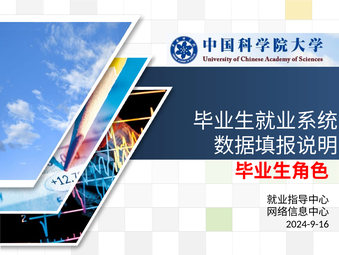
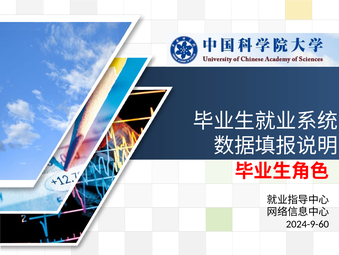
2024-9-16: 2024-9-16 -> 2024-9-60
